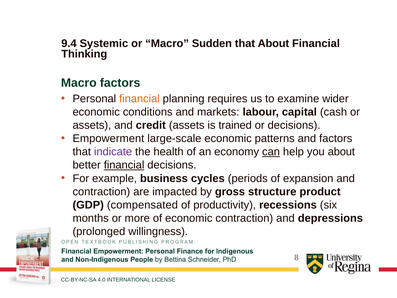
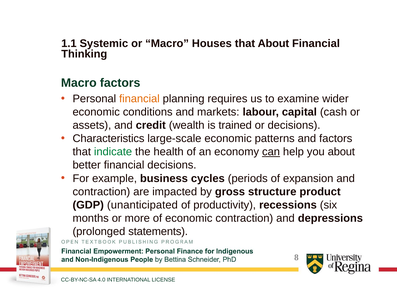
9.4: 9.4 -> 1.1
Sudden: Sudden -> Houses
credit assets: assets -> wealth
Empowerment: Empowerment -> Characteristics
indicate colour: purple -> green
financial at (124, 165) underline: present -> none
compensated: compensated -> unanticipated
willingness: willingness -> statements
